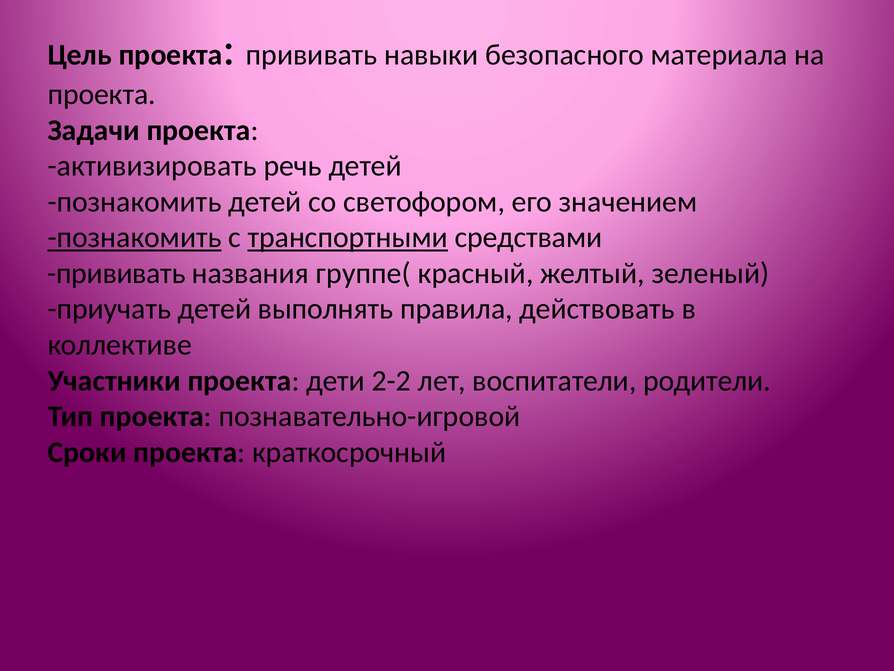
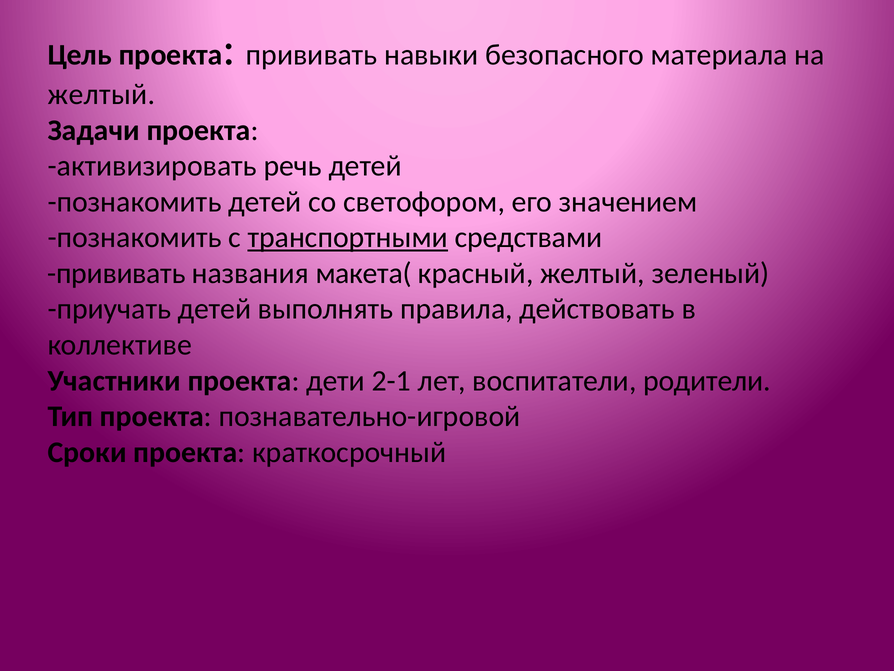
проекта at (102, 94): проекта -> желтый
познакомить at (135, 237) underline: present -> none
группе(: группе( -> макета(
2-2: 2-2 -> 2-1
